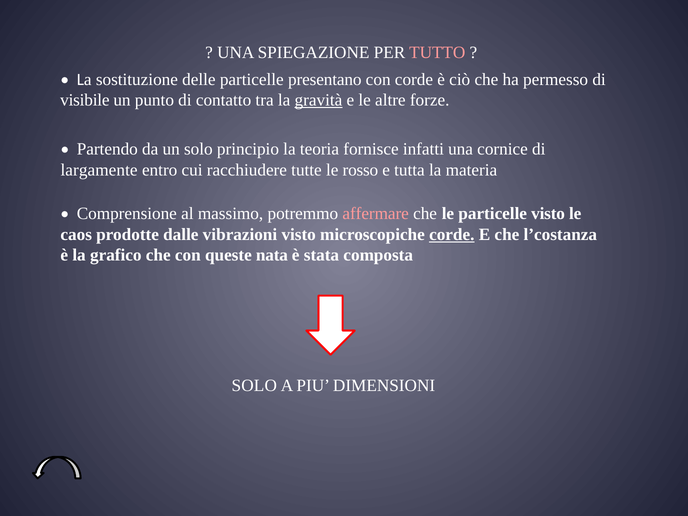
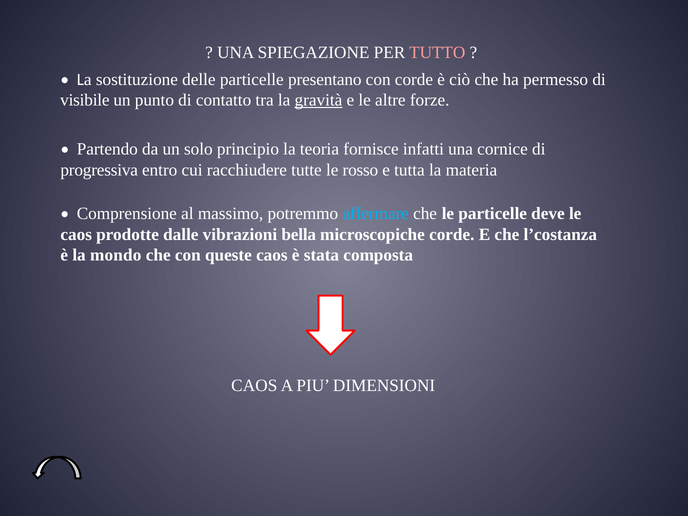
largamente: largamente -> progressiva
affermare colour: pink -> light blue
particelle visto: visto -> deve
vibrazioni visto: visto -> bella
corde at (452, 234) underline: present -> none
grafico: grafico -> mondo
queste nata: nata -> caos
SOLO at (254, 386): SOLO -> CAOS
